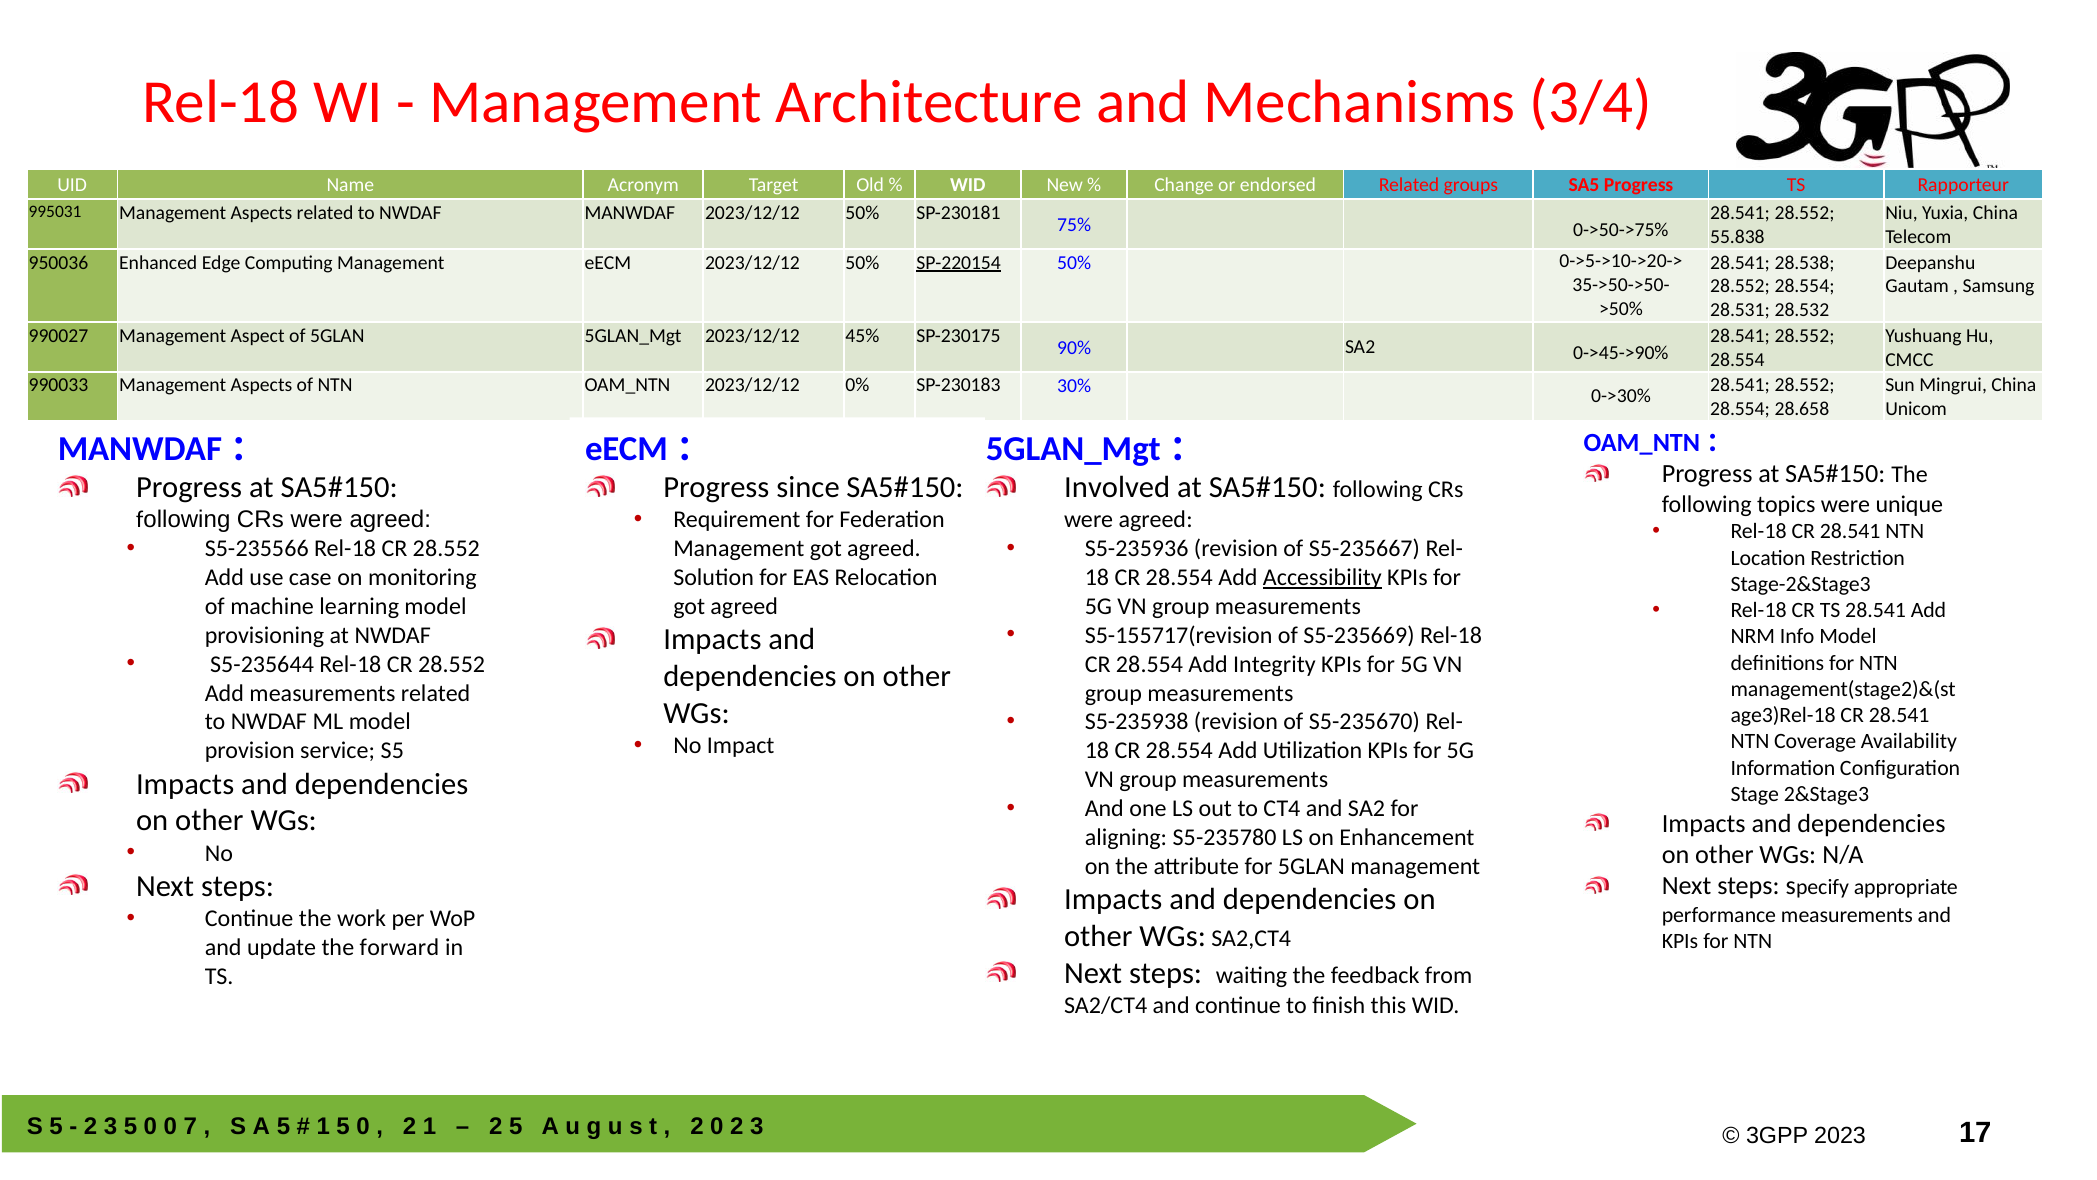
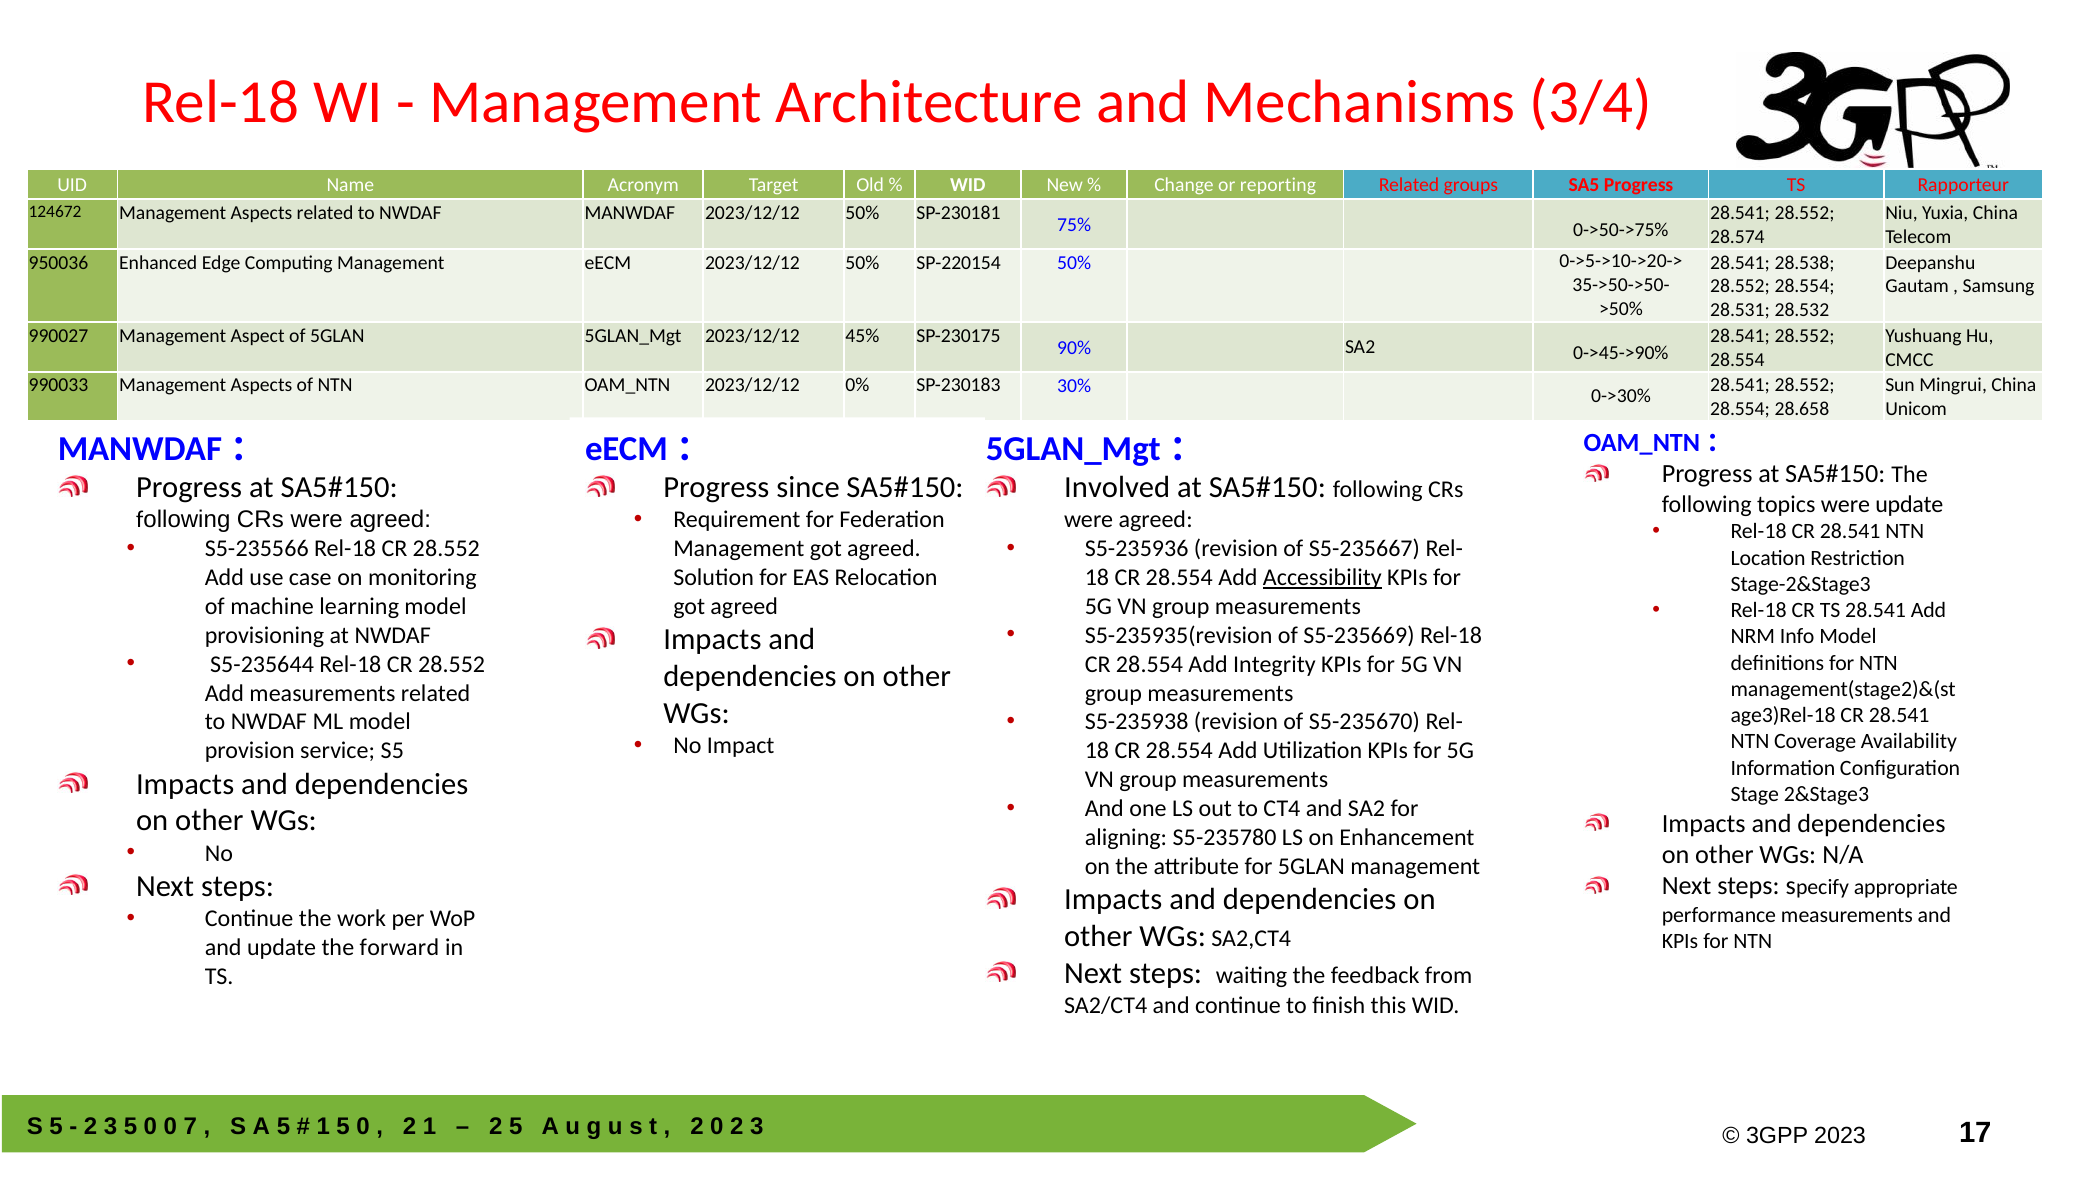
endorsed: endorsed -> reporting
995031: 995031 -> 124672
55.838: 55.838 -> 28.574
SP-220154 underline: present -> none
were unique: unique -> update
S5-155717(revision: S5-155717(revision -> S5-235935(revision
